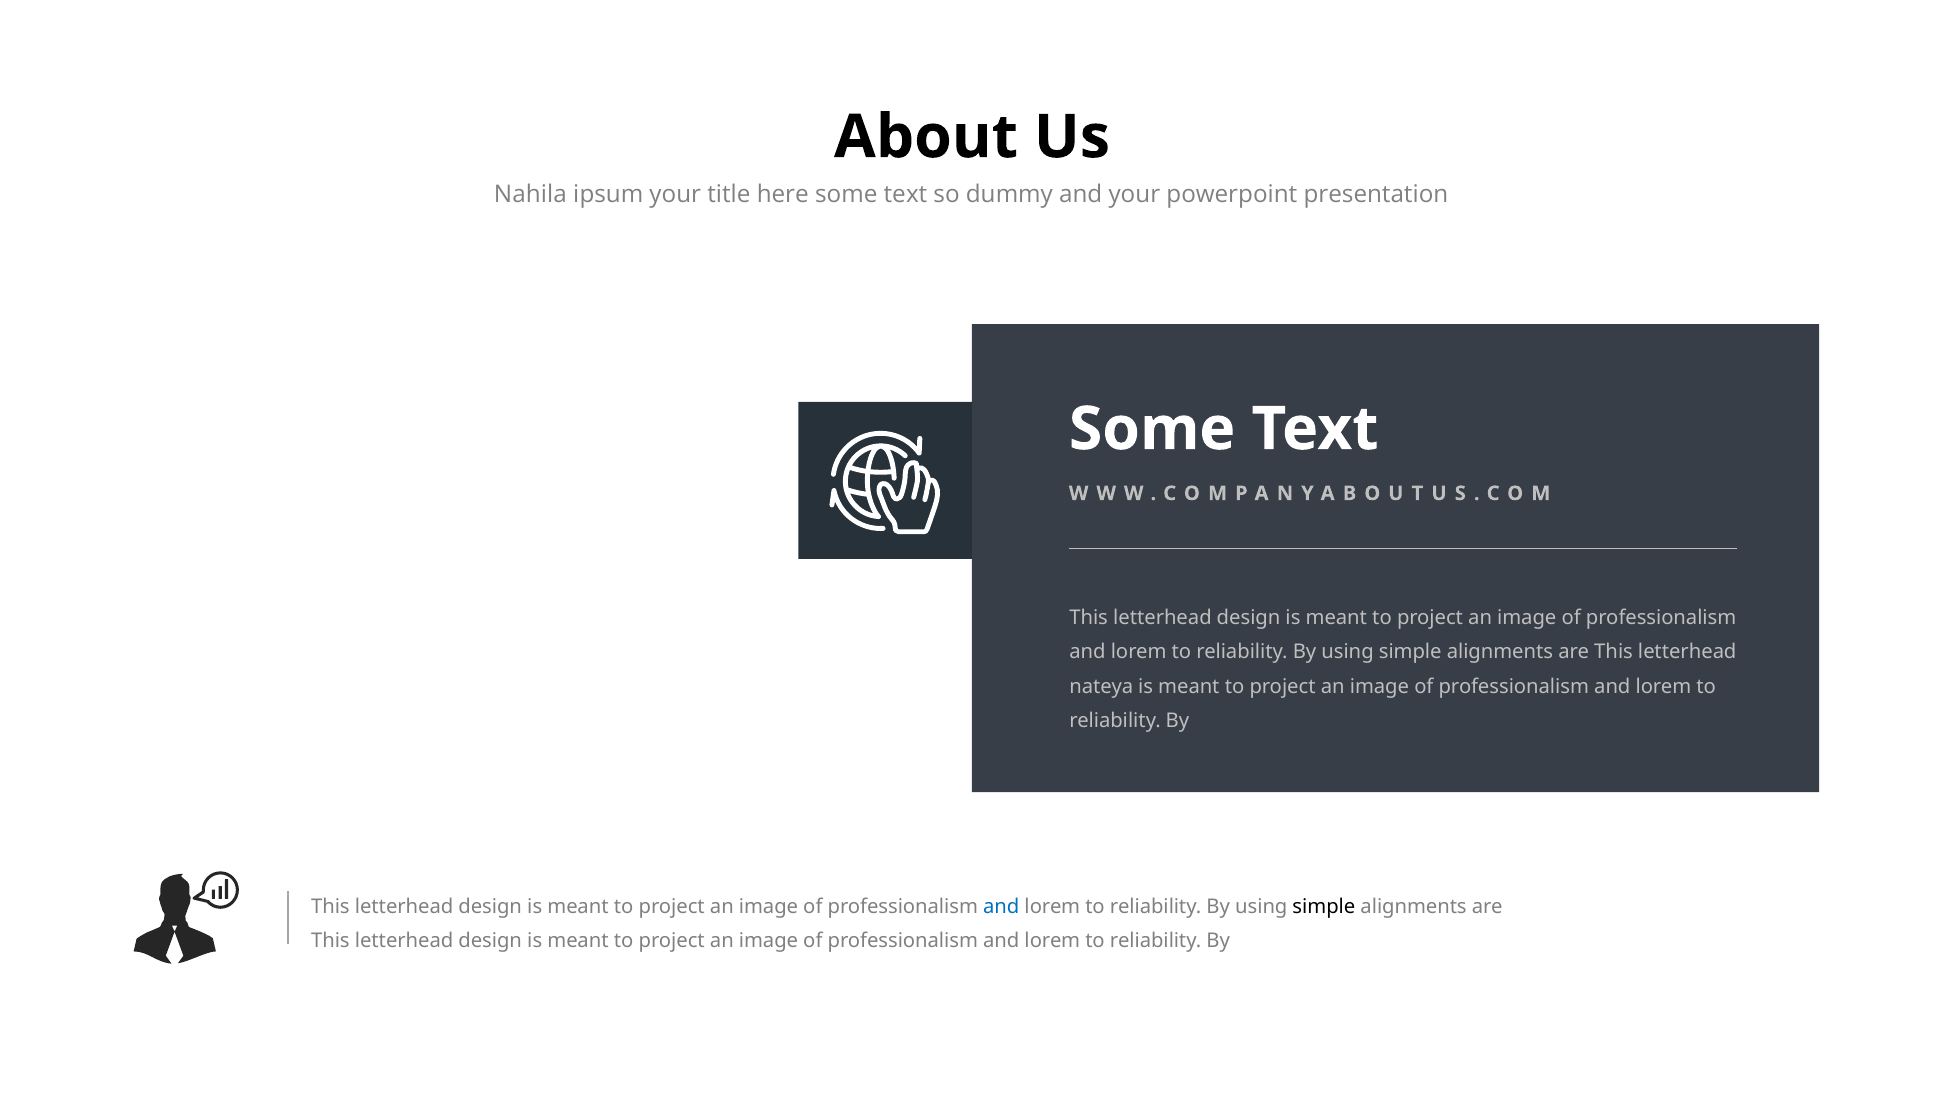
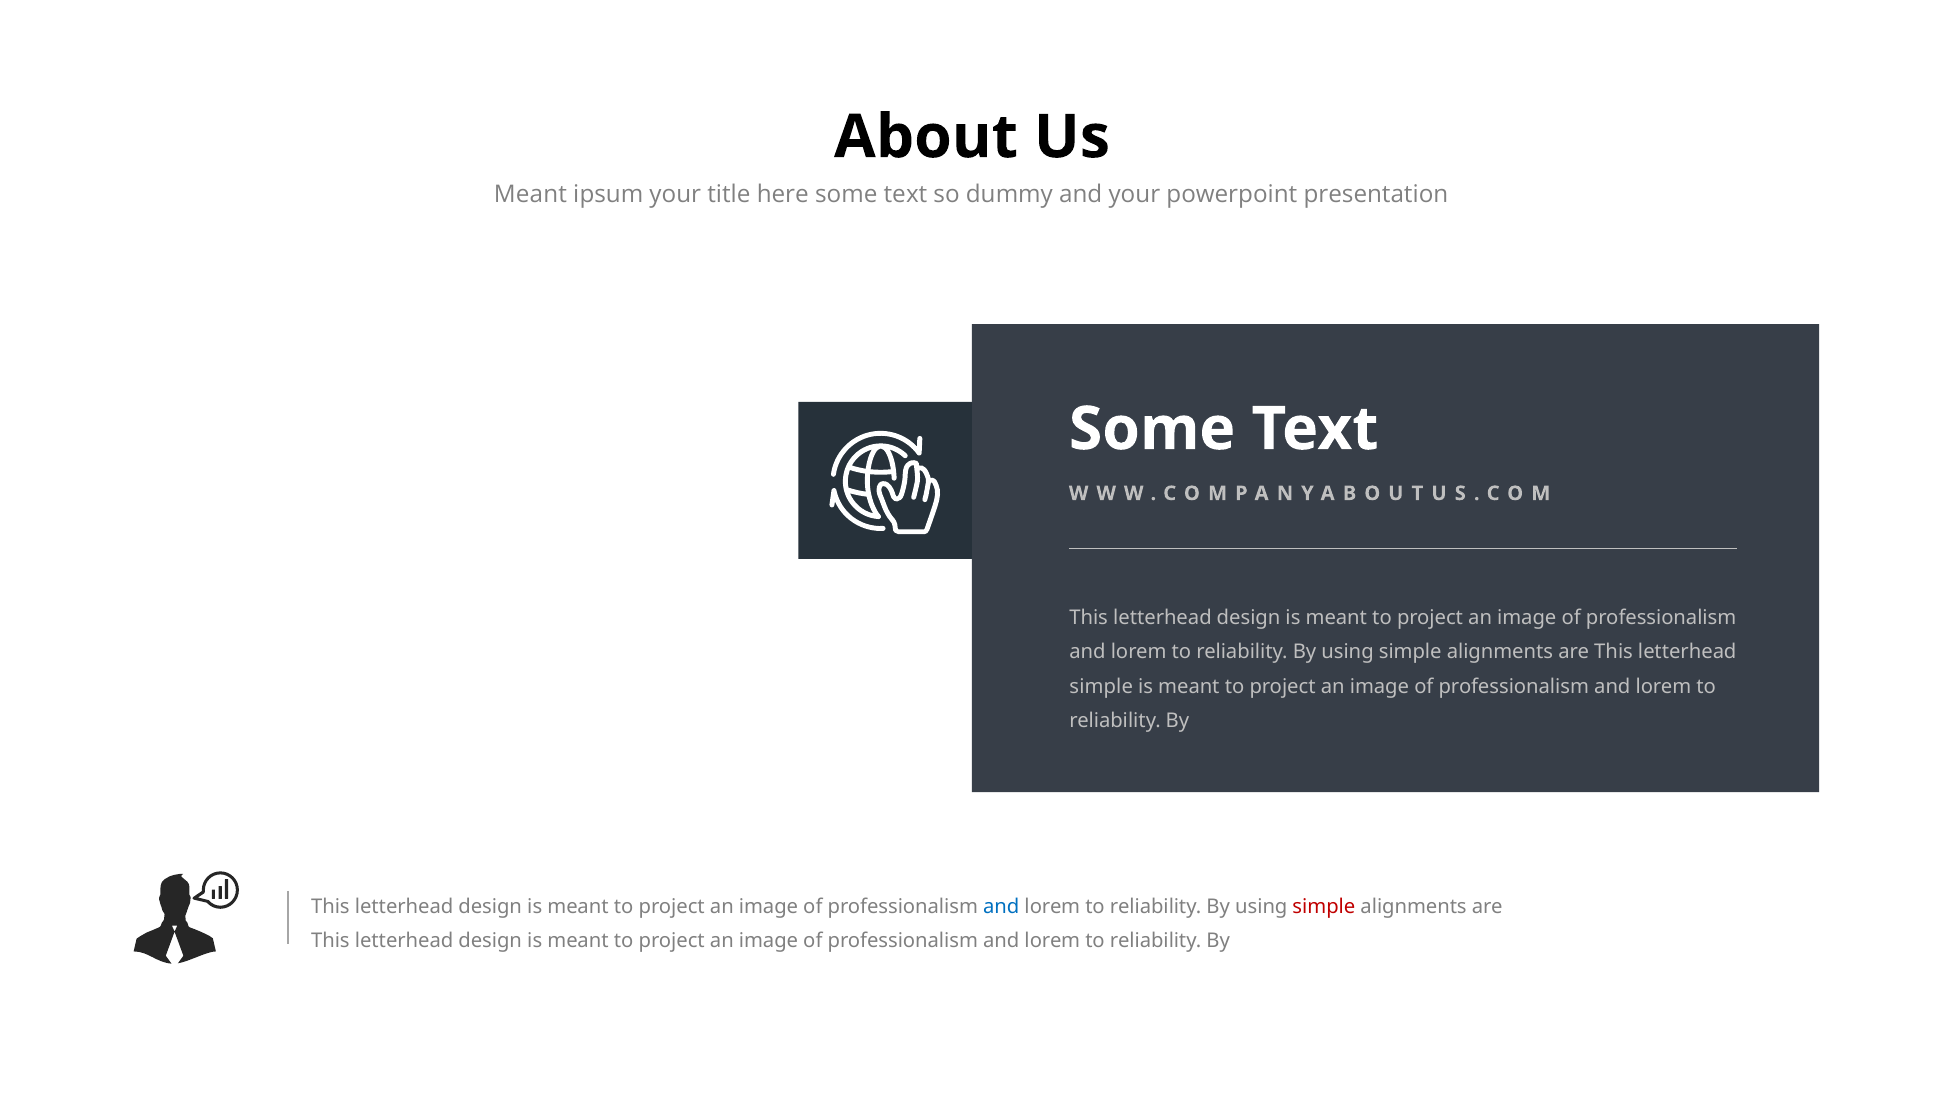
Nahila at (530, 195): Nahila -> Meant
nateya at (1101, 686): nateya -> simple
simple at (1324, 906) colour: black -> red
